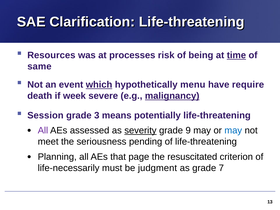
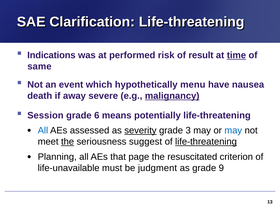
Resources: Resources -> Indications
processes: processes -> performed
being: being -> result
which underline: present -> none
require: require -> nausea
week: week -> away
3: 3 -> 6
All at (43, 131) colour: purple -> blue
9: 9 -> 3
the at (68, 142) underline: none -> present
pending: pending -> suggest
life-threatening at (206, 142) underline: none -> present
life-necessarily: life-necessarily -> life-unavailable
7: 7 -> 9
